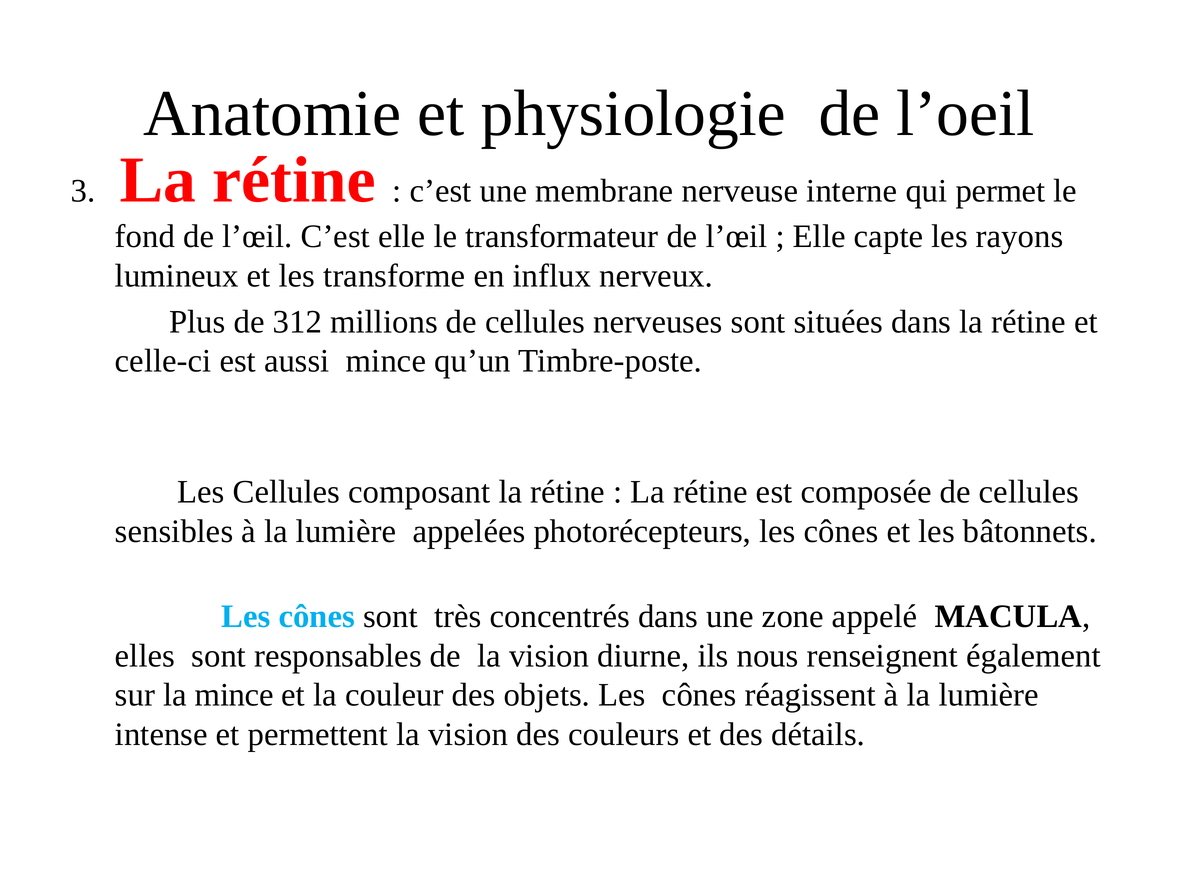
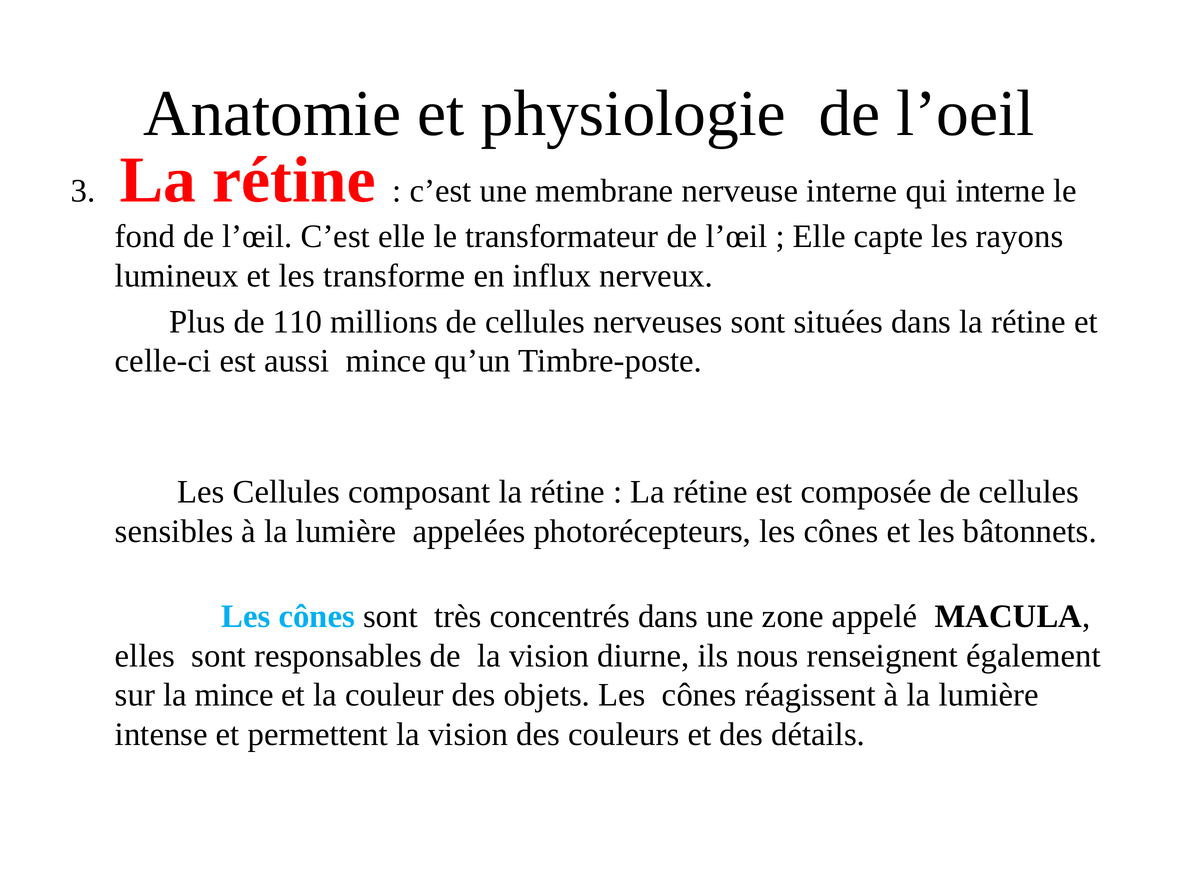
qui permet: permet -> interne
312: 312 -> 110
